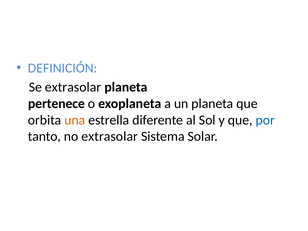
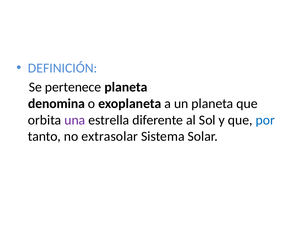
Se extrasolar: extrasolar -> pertenece
pertenece: pertenece -> denomina
una colour: orange -> purple
